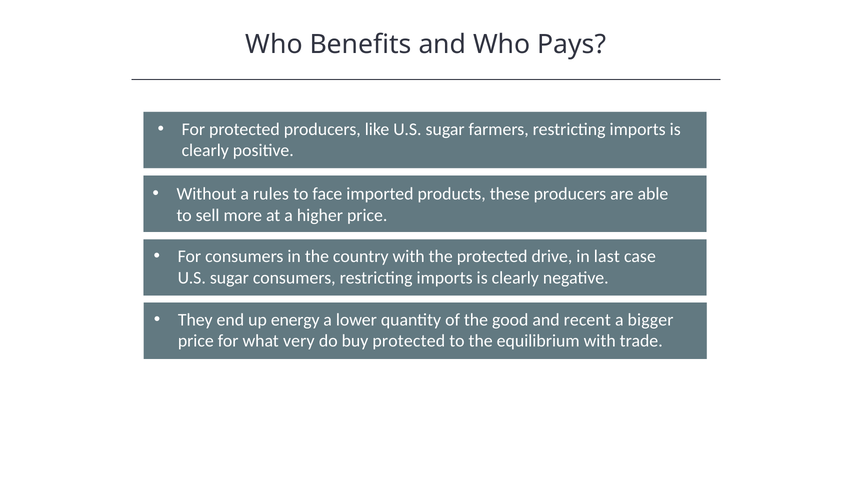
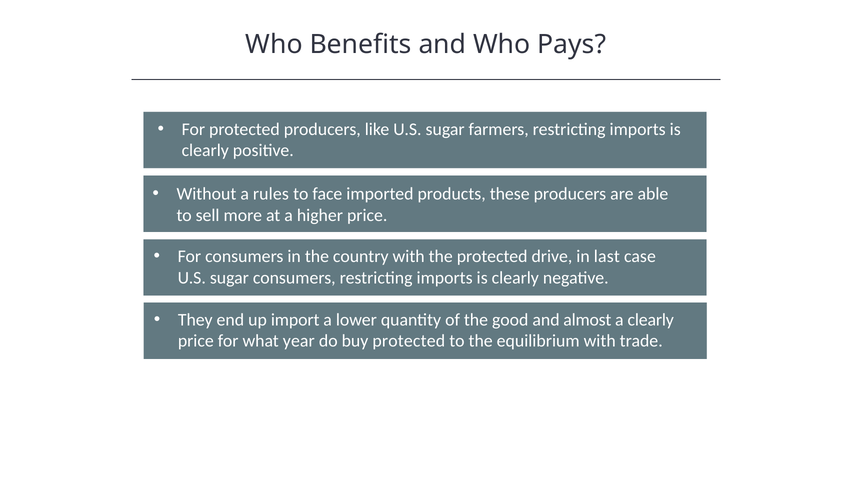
energy: energy -> import
recent: recent -> almost
a bigger: bigger -> clearly
very: very -> year
